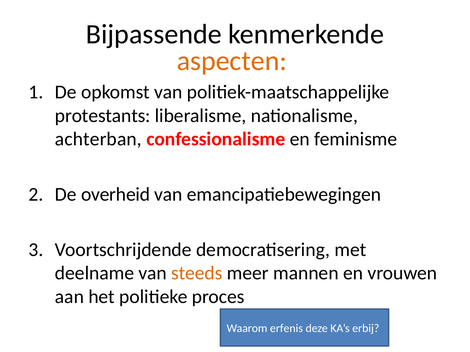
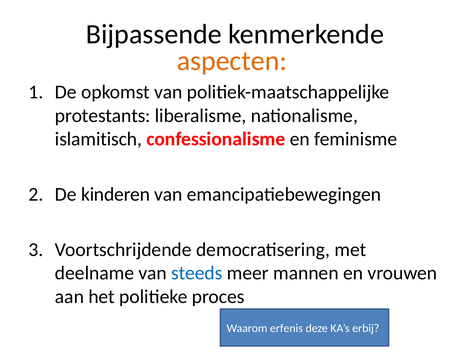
achterban: achterban -> islamitisch
overheid: overheid -> kinderen
steeds colour: orange -> blue
